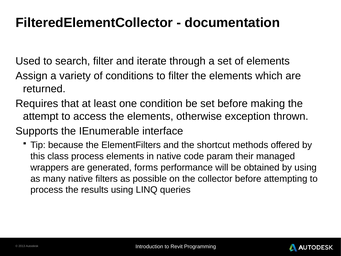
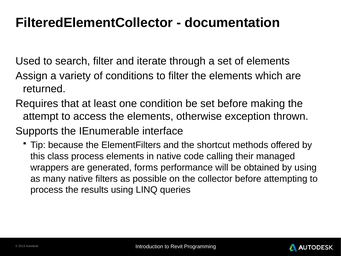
param: param -> calling
